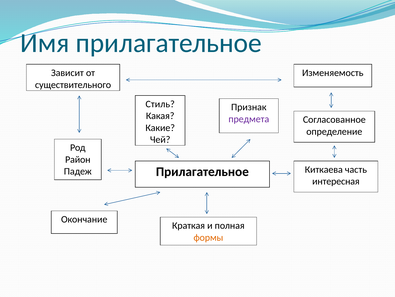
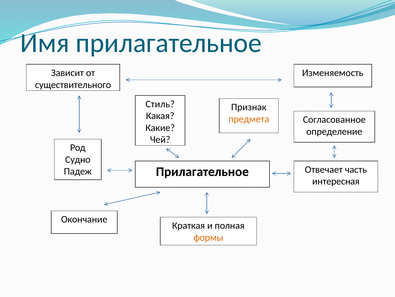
предмета colour: purple -> orange
Район: Район -> Судно
Киткаева: Киткаева -> Отвечает
